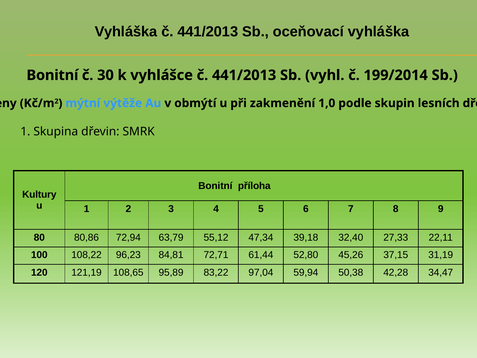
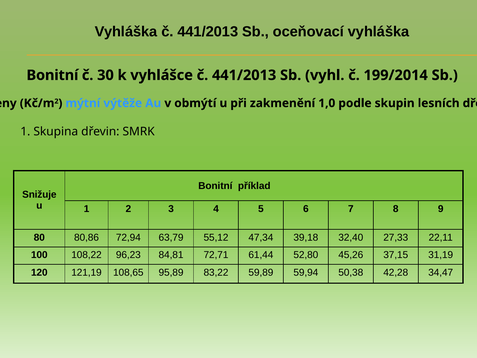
příloha: příloha -> příklad
Kultury: Kultury -> Snižuje
97,04: 97,04 -> 59,89
